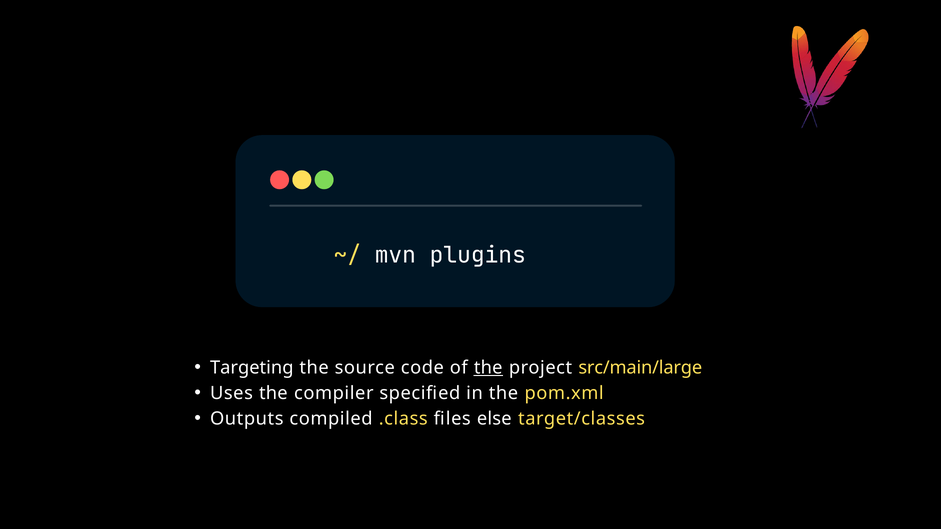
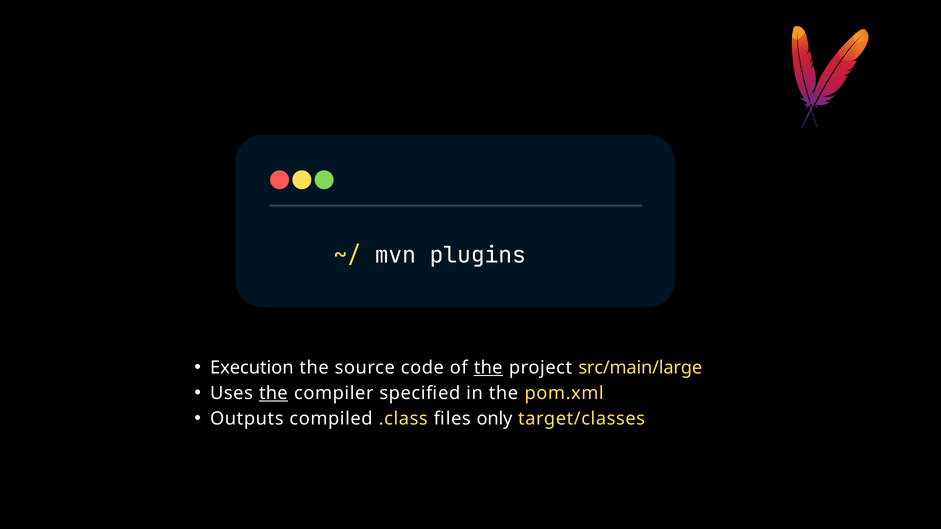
Targeting: Targeting -> Execution
the at (273, 394) underline: none -> present
else: else -> only
